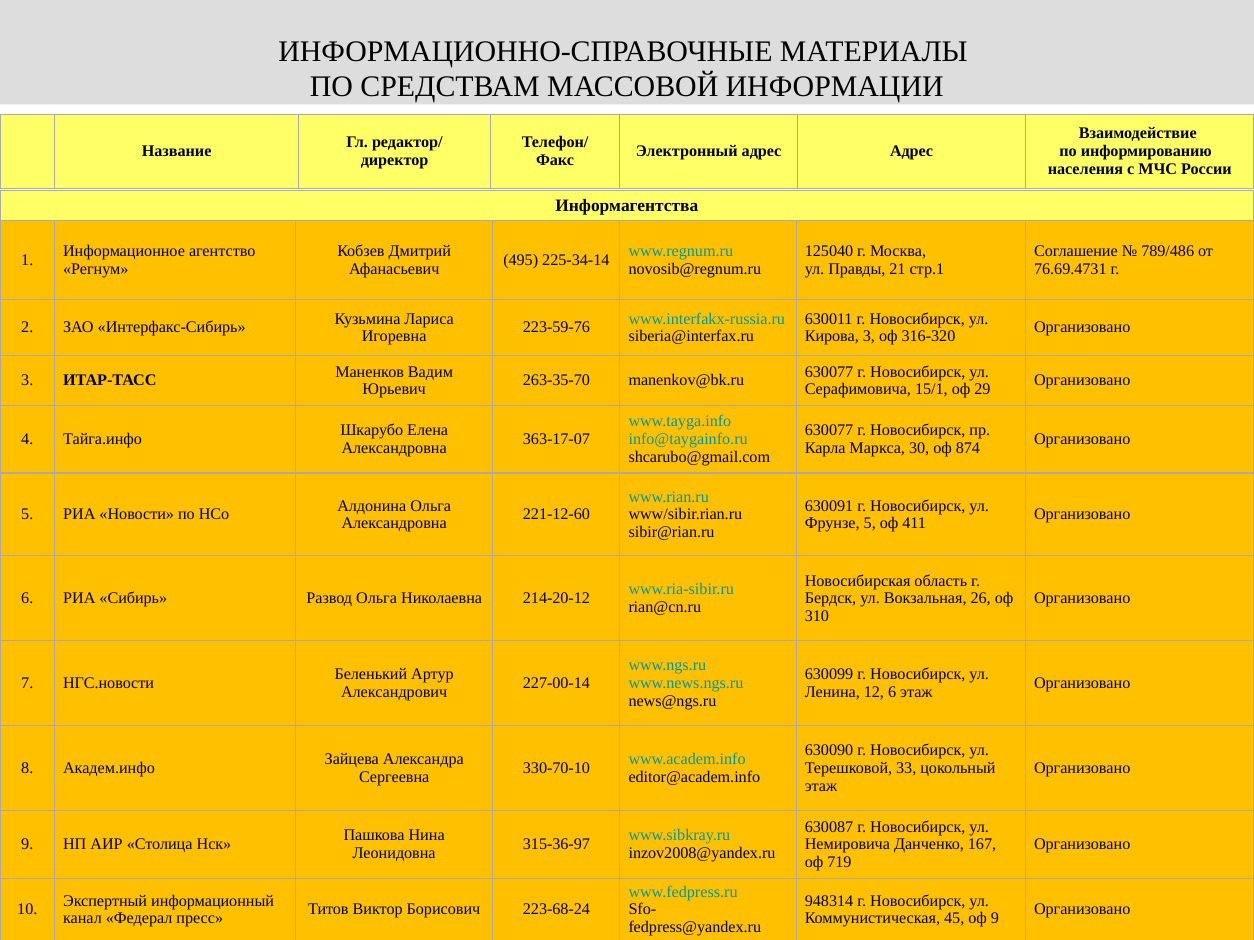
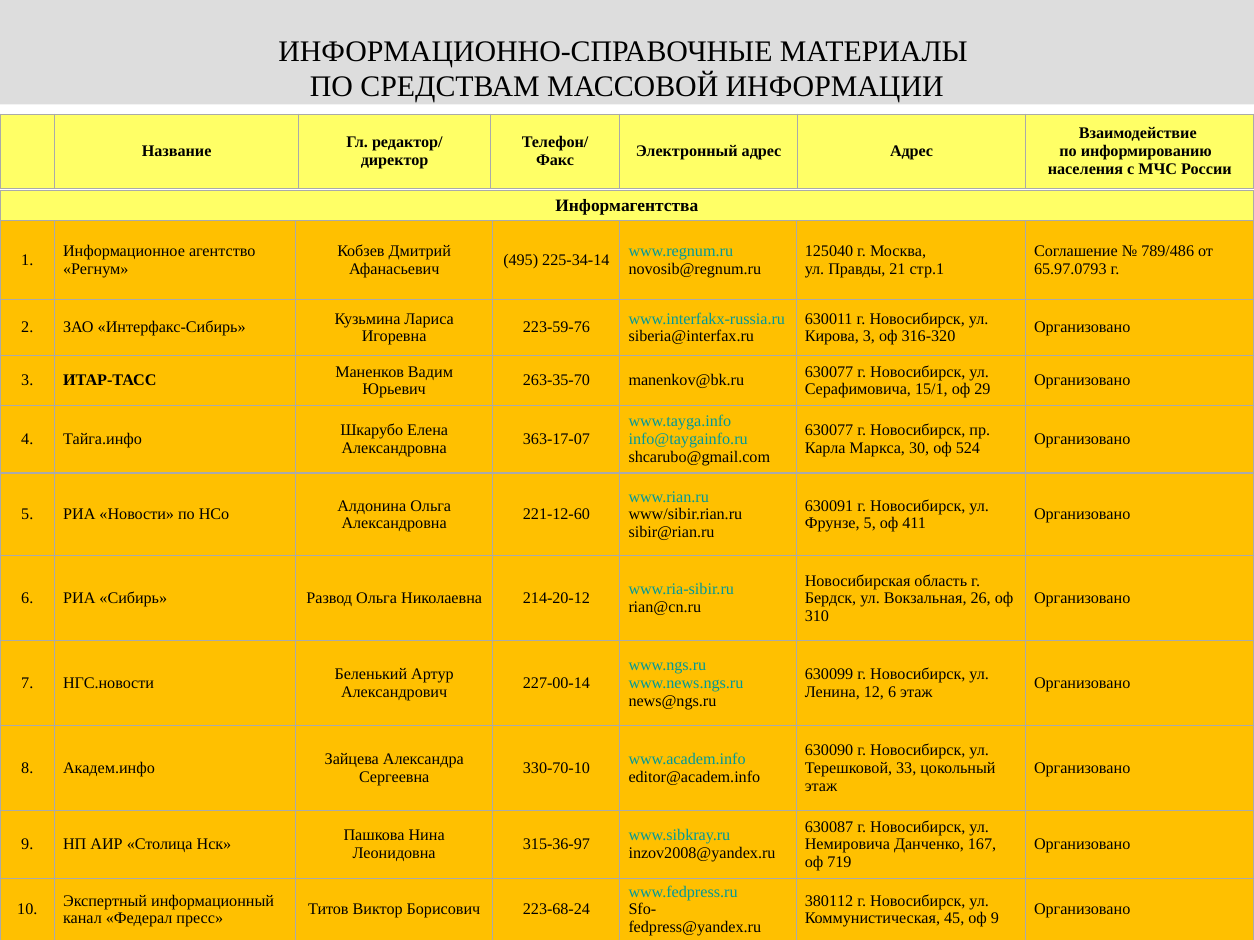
76.69.4731: 76.69.4731 -> 65.97.0793
874: 874 -> 524
948314: 948314 -> 380112
